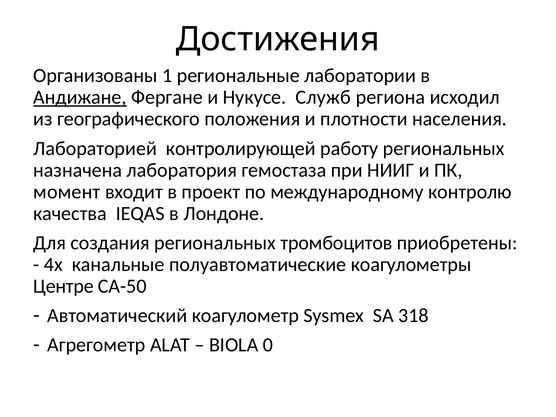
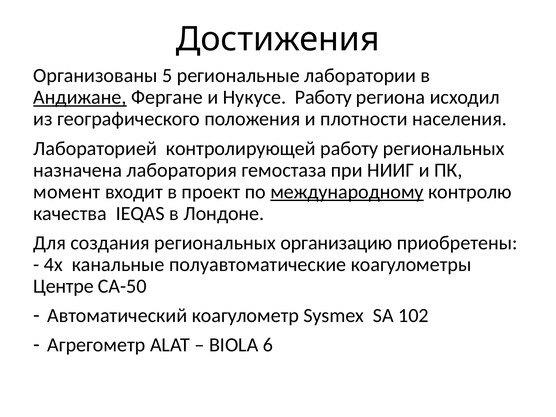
1: 1 -> 5
Нукусе Служб: Служб -> Работу
международному underline: none -> present
тромбоцитов: тромбоцитов -> организацию
318: 318 -> 102
0: 0 -> 6
